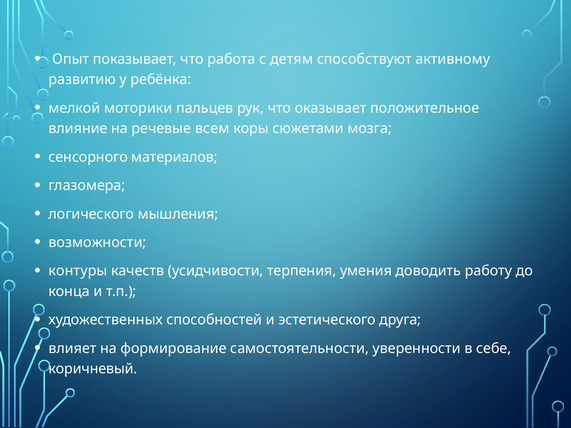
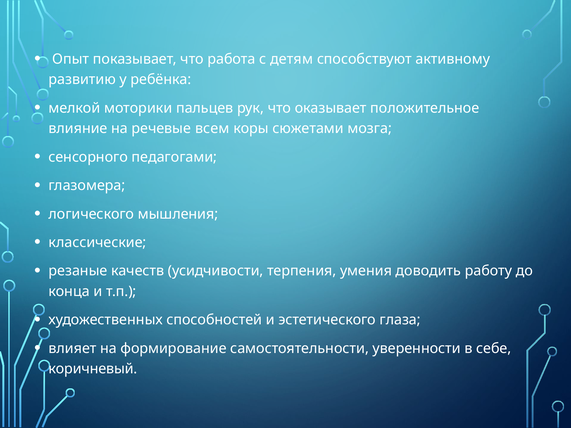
материалов: материалов -> педагогами
возможности: возможности -> классические
контуры: контуры -> резаные
друга: друга -> глаза
